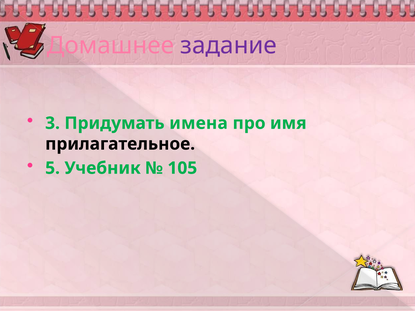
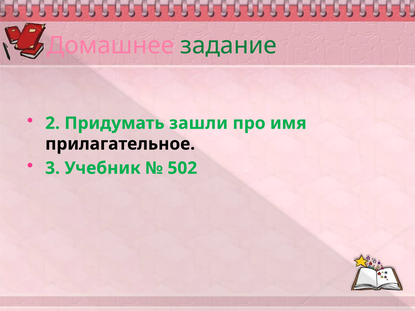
задание colour: purple -> green
3: 3 -> 2
имена: имена -> зашли
5: 5 -> 3
105: 105 -> 502
